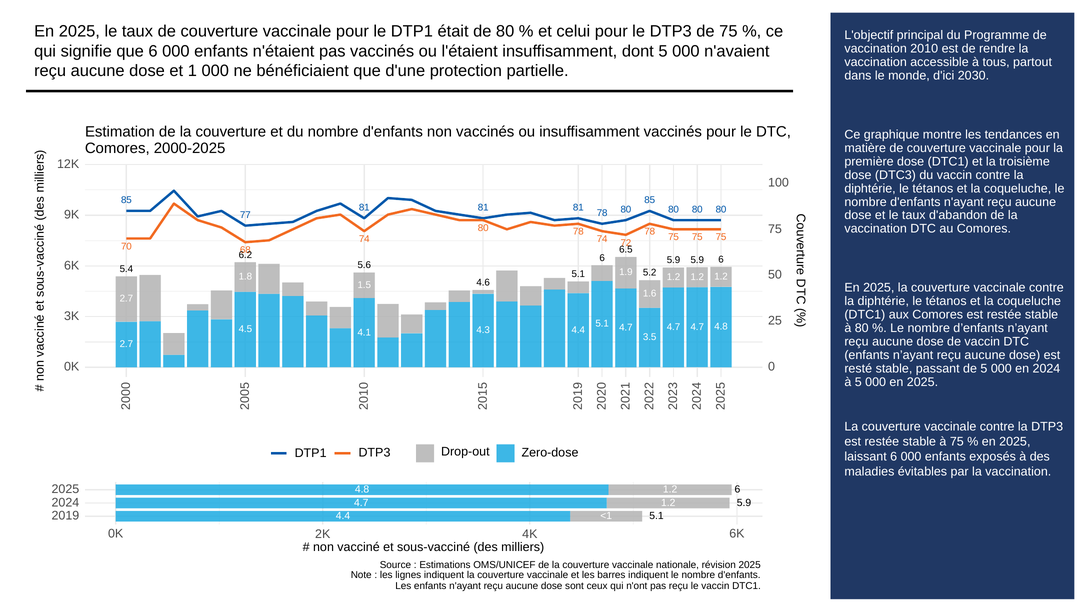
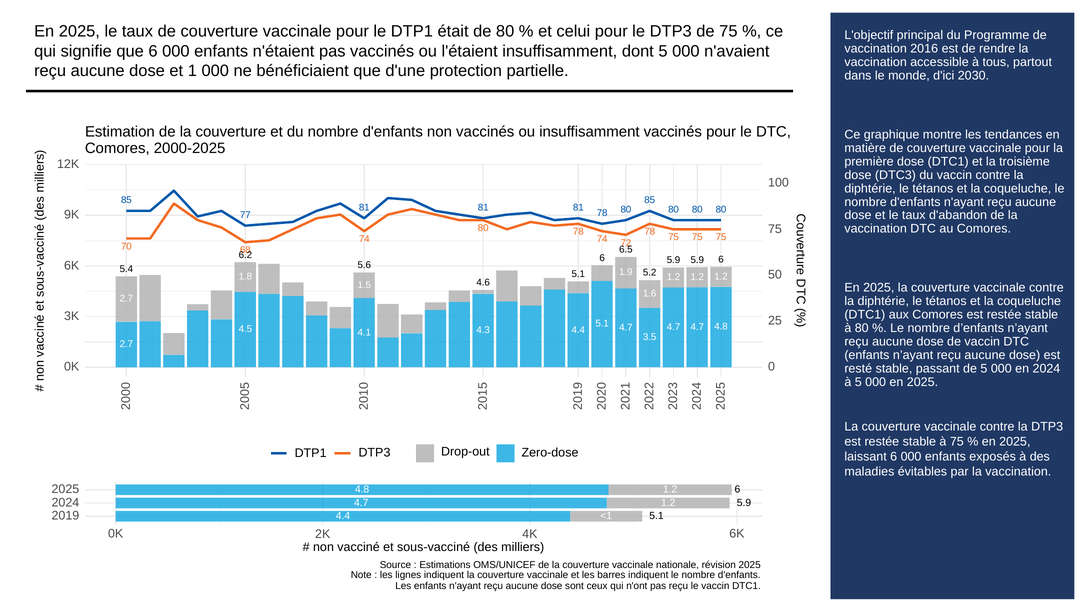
2010: 2010 -> 2016
